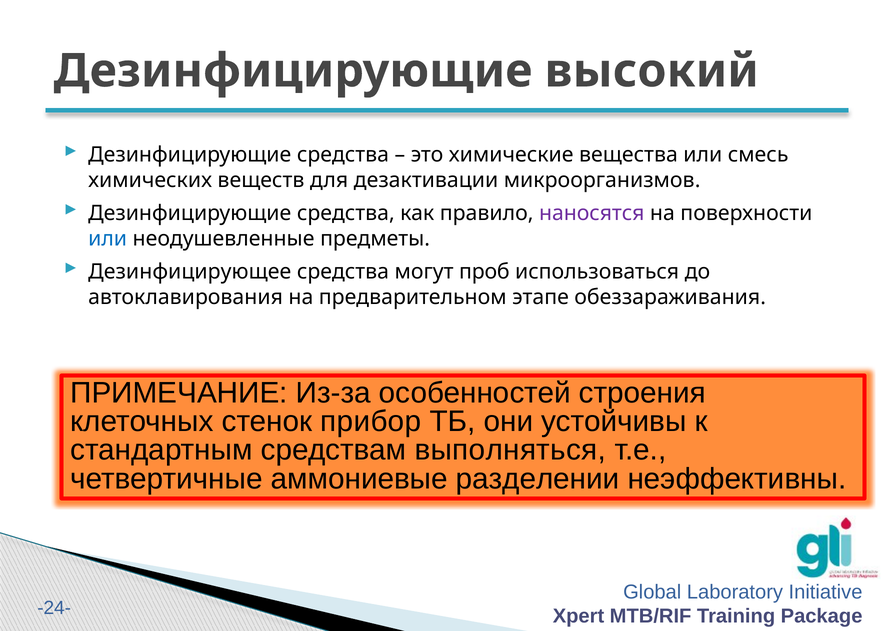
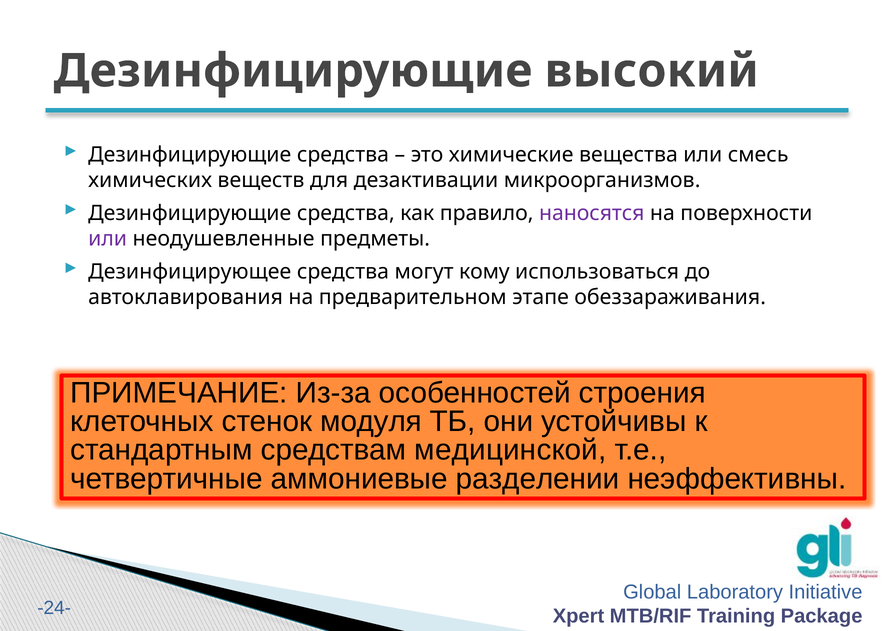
или at (108, 239) colour: blue -> purple
проб: проб -> кому
прибор: прибор -> модуля
выполняться: выполняться -> медицинской
